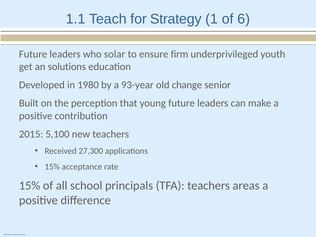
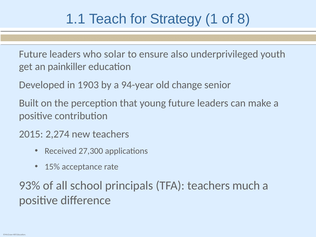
6: 6 -> 8
firm: firm -> also
solutions: solutions -> painkiller
1980: 1980 -> 1903
93-year: 93-year -> 94-year
5,100: 5,100 -> 2,274
15% at (30, 186): 15% -> 93%
areas: areas -> much
